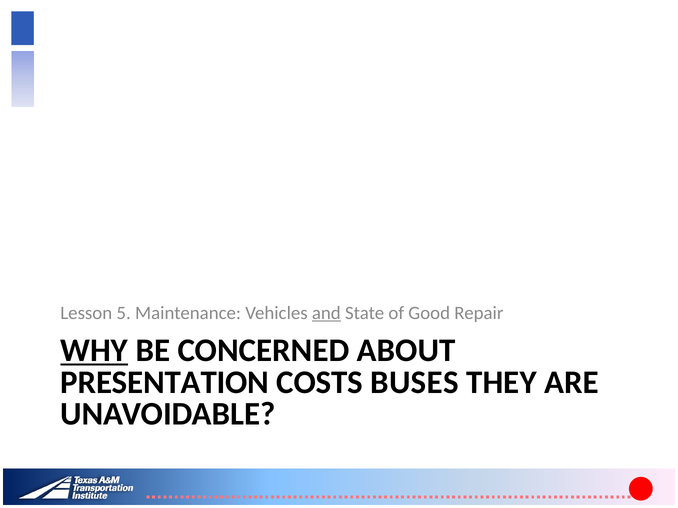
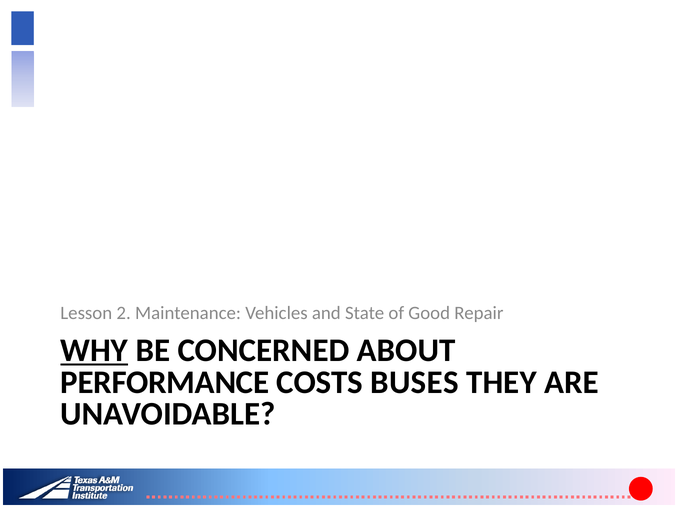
5: 5 -> 2
and underline: present -> none
PRESENTATION: PRESENTATION -> PERFORMANCE
